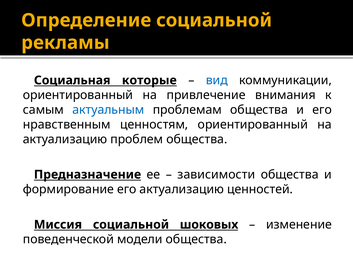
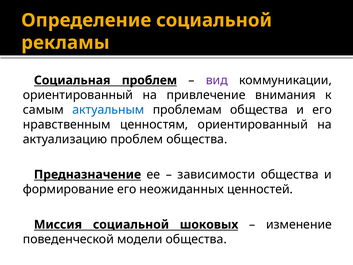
Социальная которые: которые -> проблем
вид colour: blue -> purple
его актуализацию: актуализацию -> неожиданных
